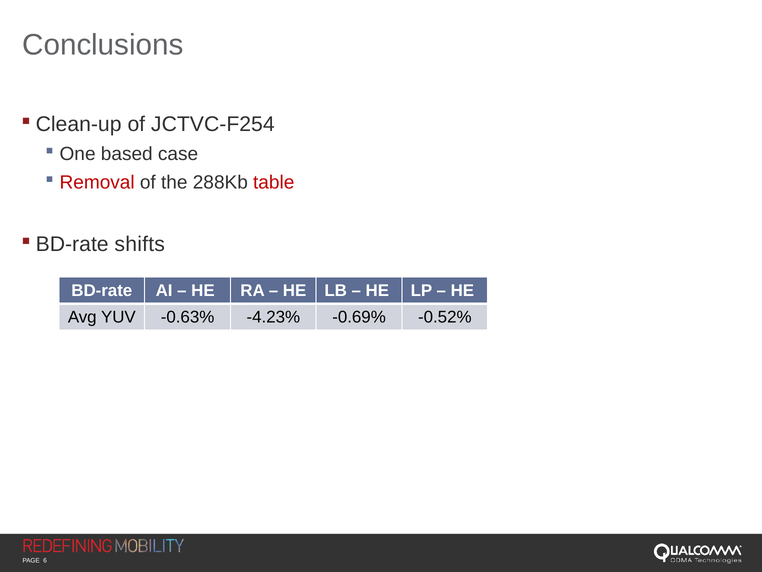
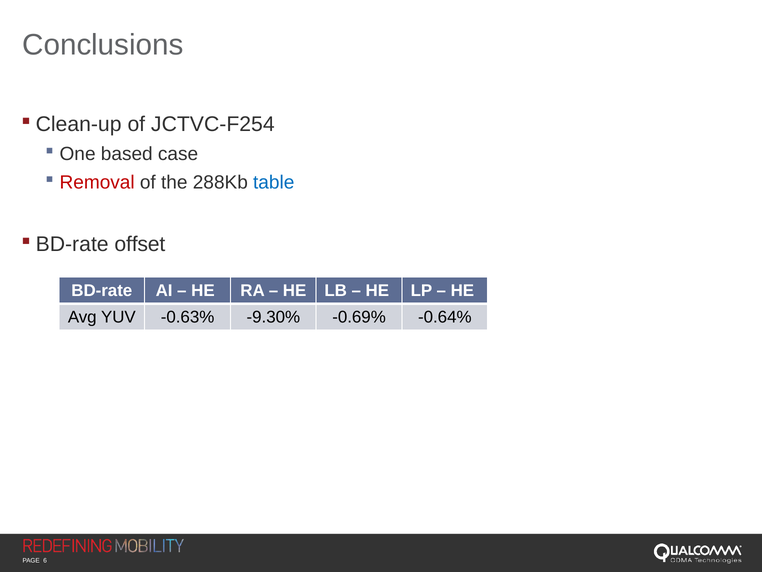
table colour: red -> blue
shifts: shifts -> offset
-4.23%: -4.23% -> -9.30%
-0.52%: -0.52% -> -0.64%
